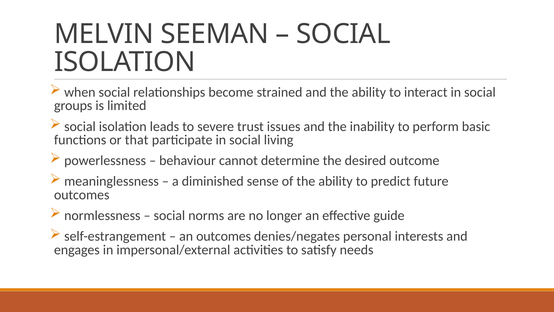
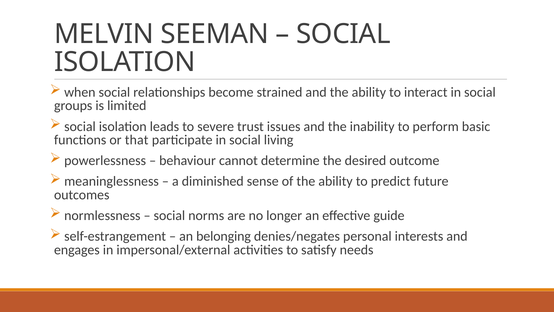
an outcomes: outcomes -> belonging
